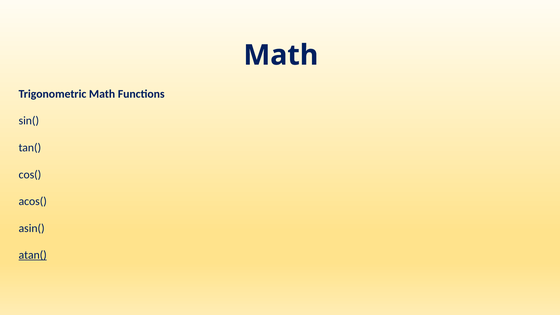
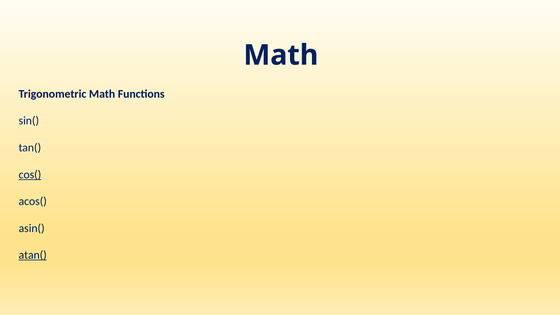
cos( underline: none -> present
